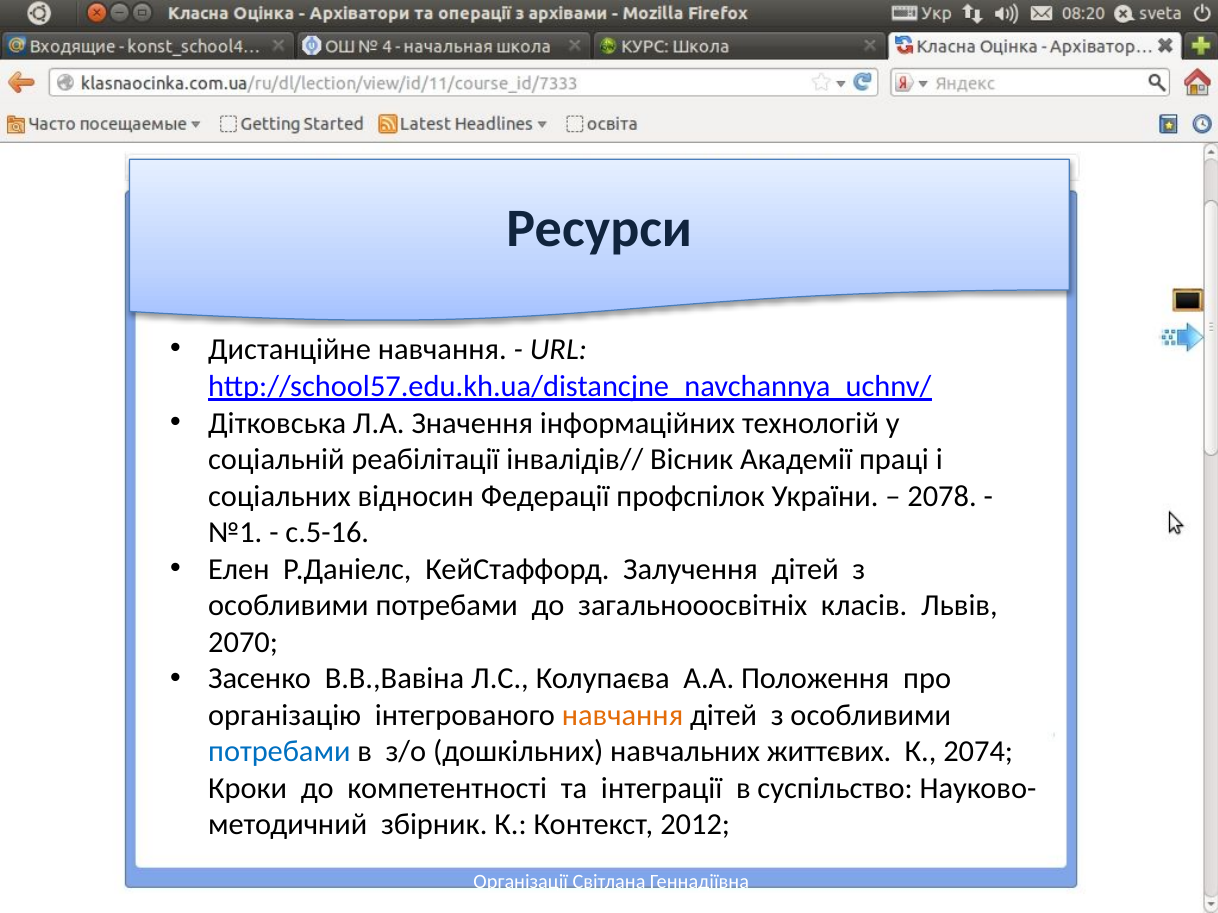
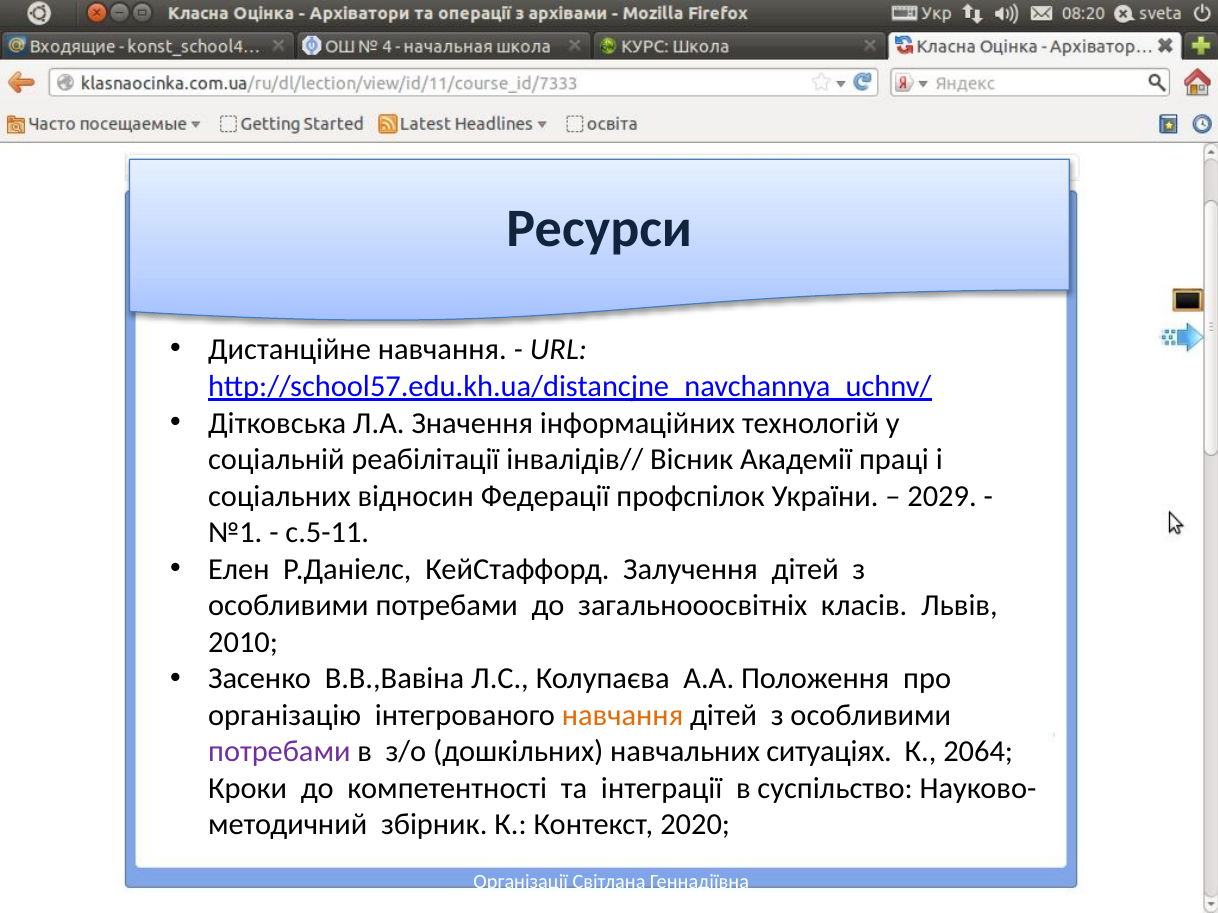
2078: 2078 -> 2029
с.5-16: с.5-16 -> с.5-11
2070: 2070 -> 2010
потребами at (279, 752) colour: blue -> purple
життєвих: життєвих -> ситуаціях
2074: 2074 -> 2064
2012: 2012 -> 2020
